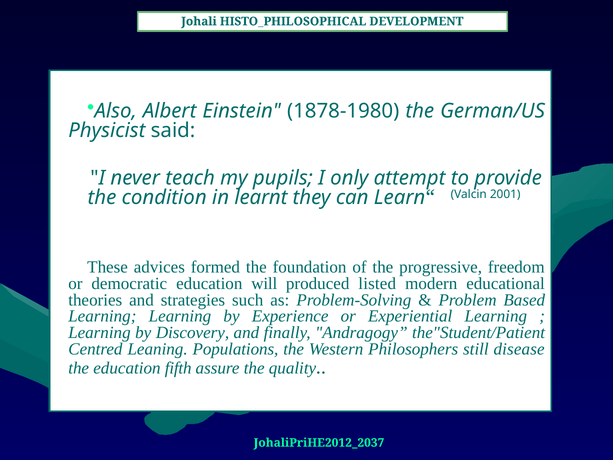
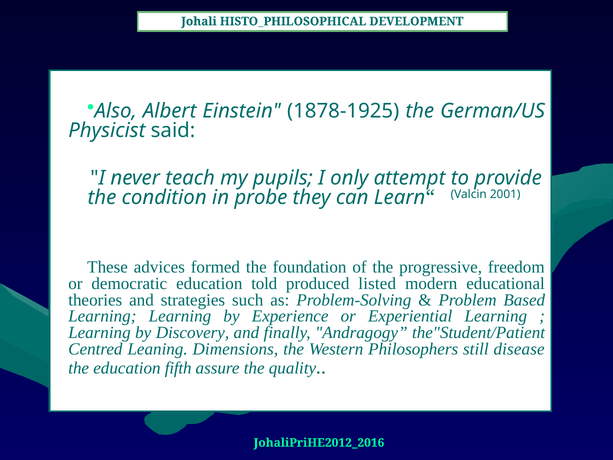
1878-1980: 1878-1980 -> 1878-1925
learnt: learnt -> probe
will: will -> told
Populations: Populations -> Dimensions
JohaliPriHE2012_2037: JohaliPriHE2012_2037 -> JohaliPriHE2012_2016
